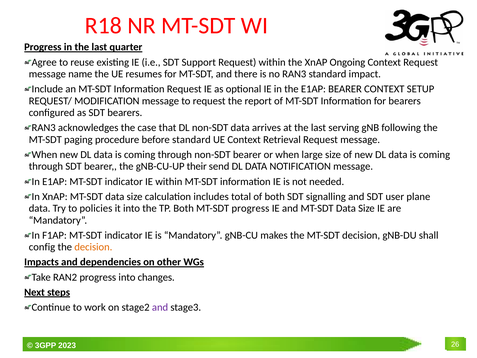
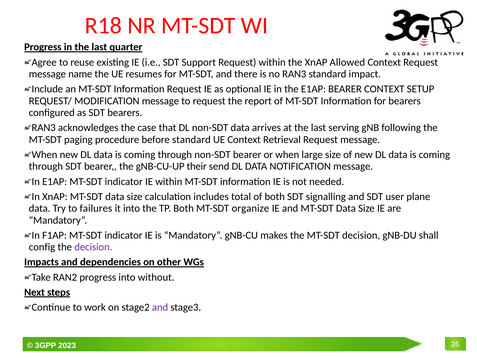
Ongoing: Ongoing -> Allowed
policies: policies -> failures
MT-SDT progress: progress -> organize
decision at (93, 247) colour: orange -> purple
changes: changes -> without
